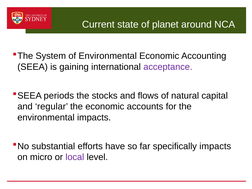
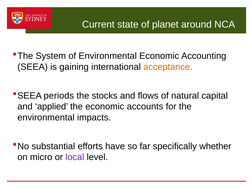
acceptance colour: purple -> orange
regular: regular -> applied
specifically impacts: impacts -> whether
